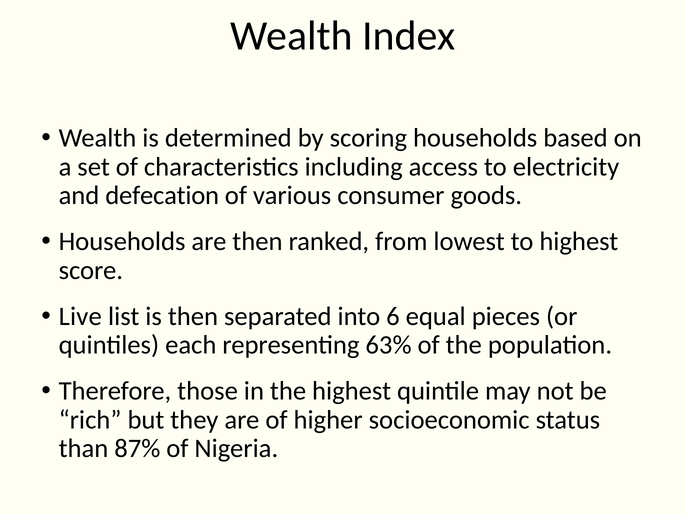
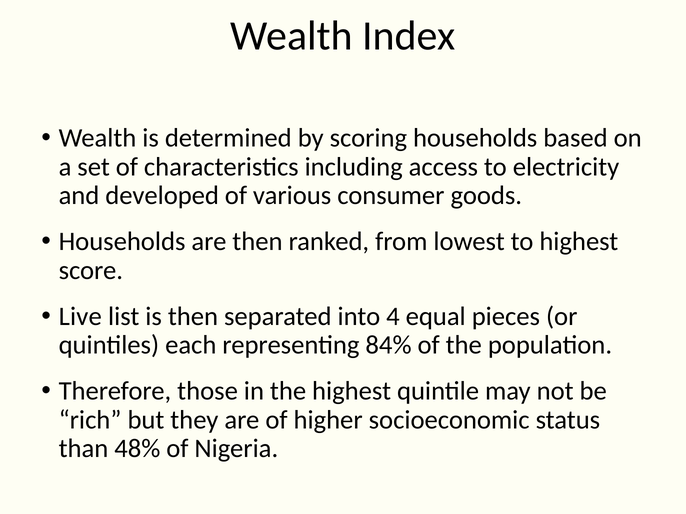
defecation: defecation -> developed
6: 6 -> 4
63%: 63% -> 84%
87%: 87% -> 48%
